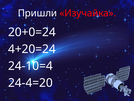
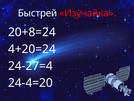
Пришли: Пришли -> Быстрей
20+0=24: 20+0=24 -> 20+8=24
24-10=4: 24-10=4 -> 24-27=4
